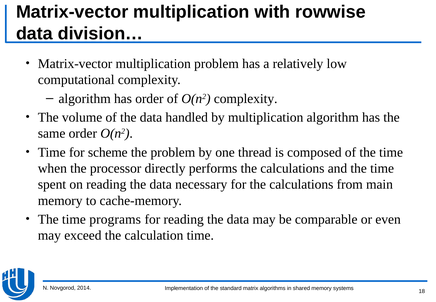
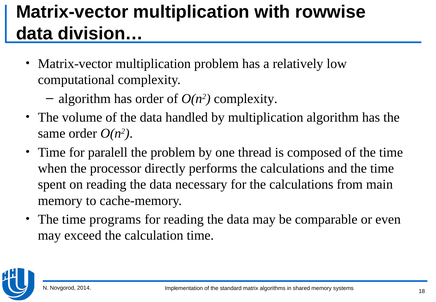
scheme: scheme -> paralell
